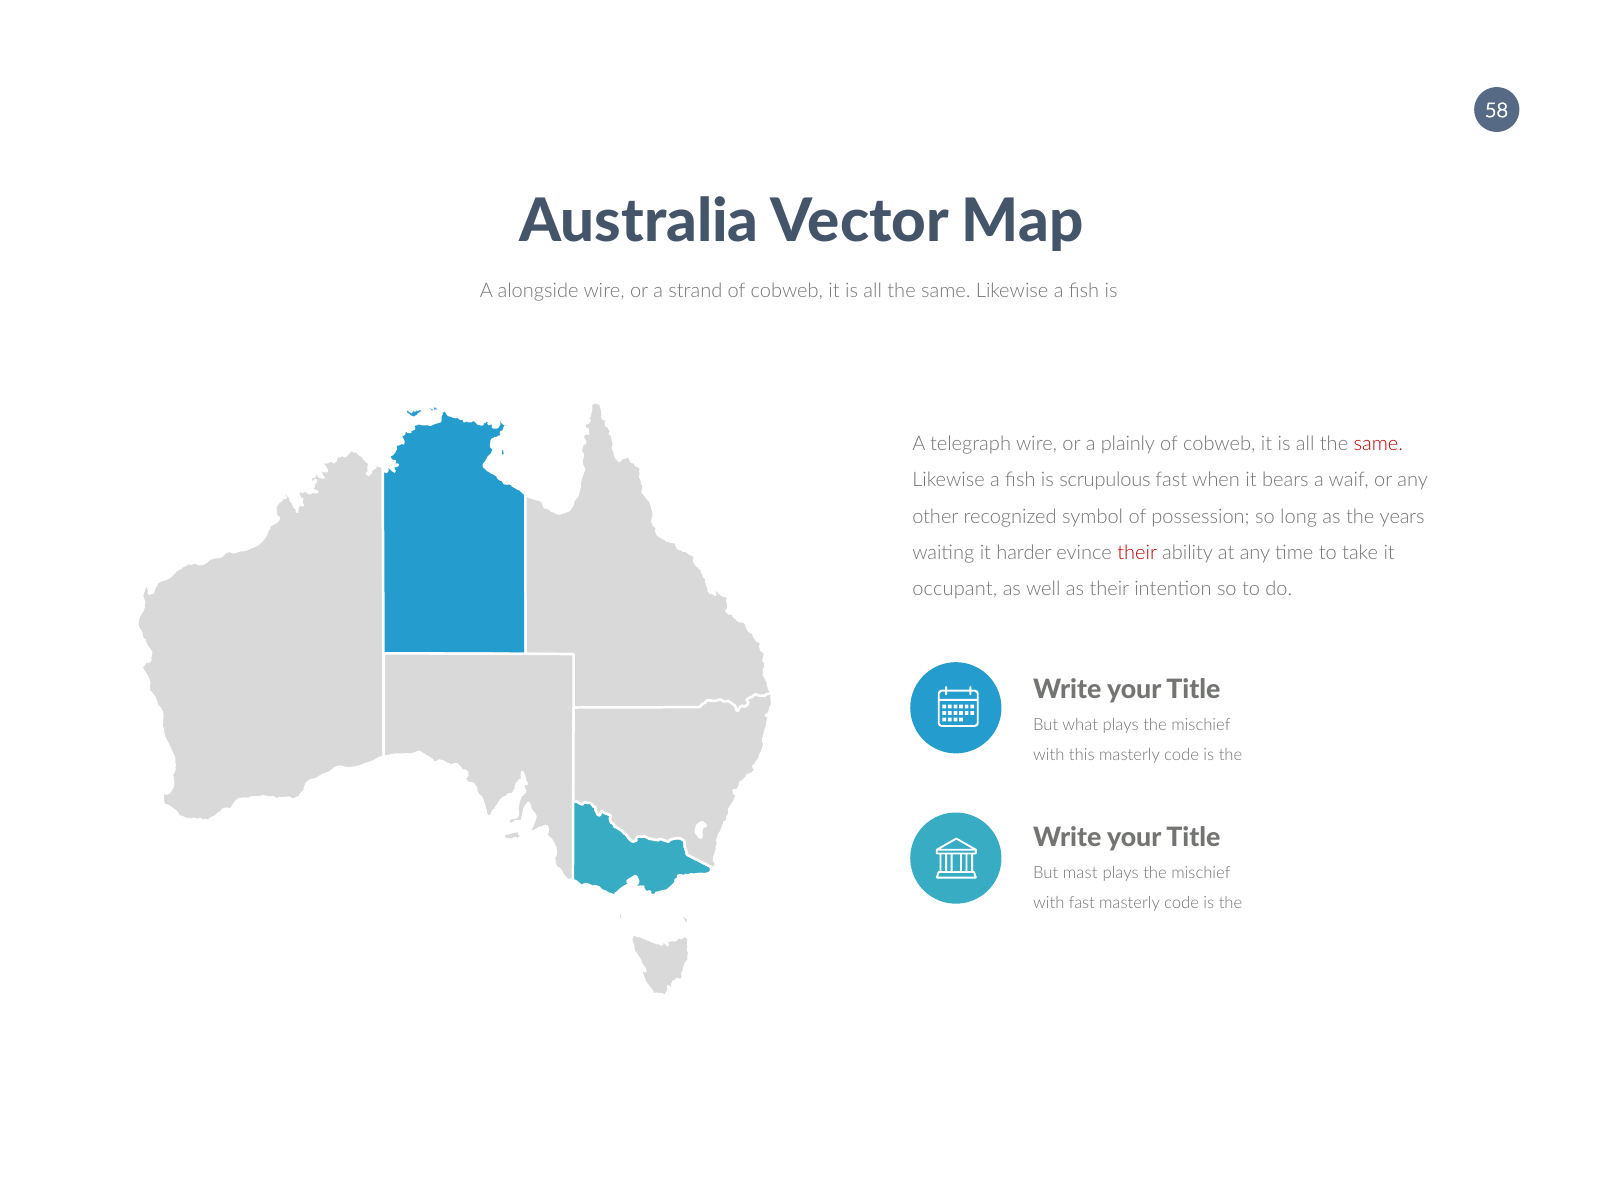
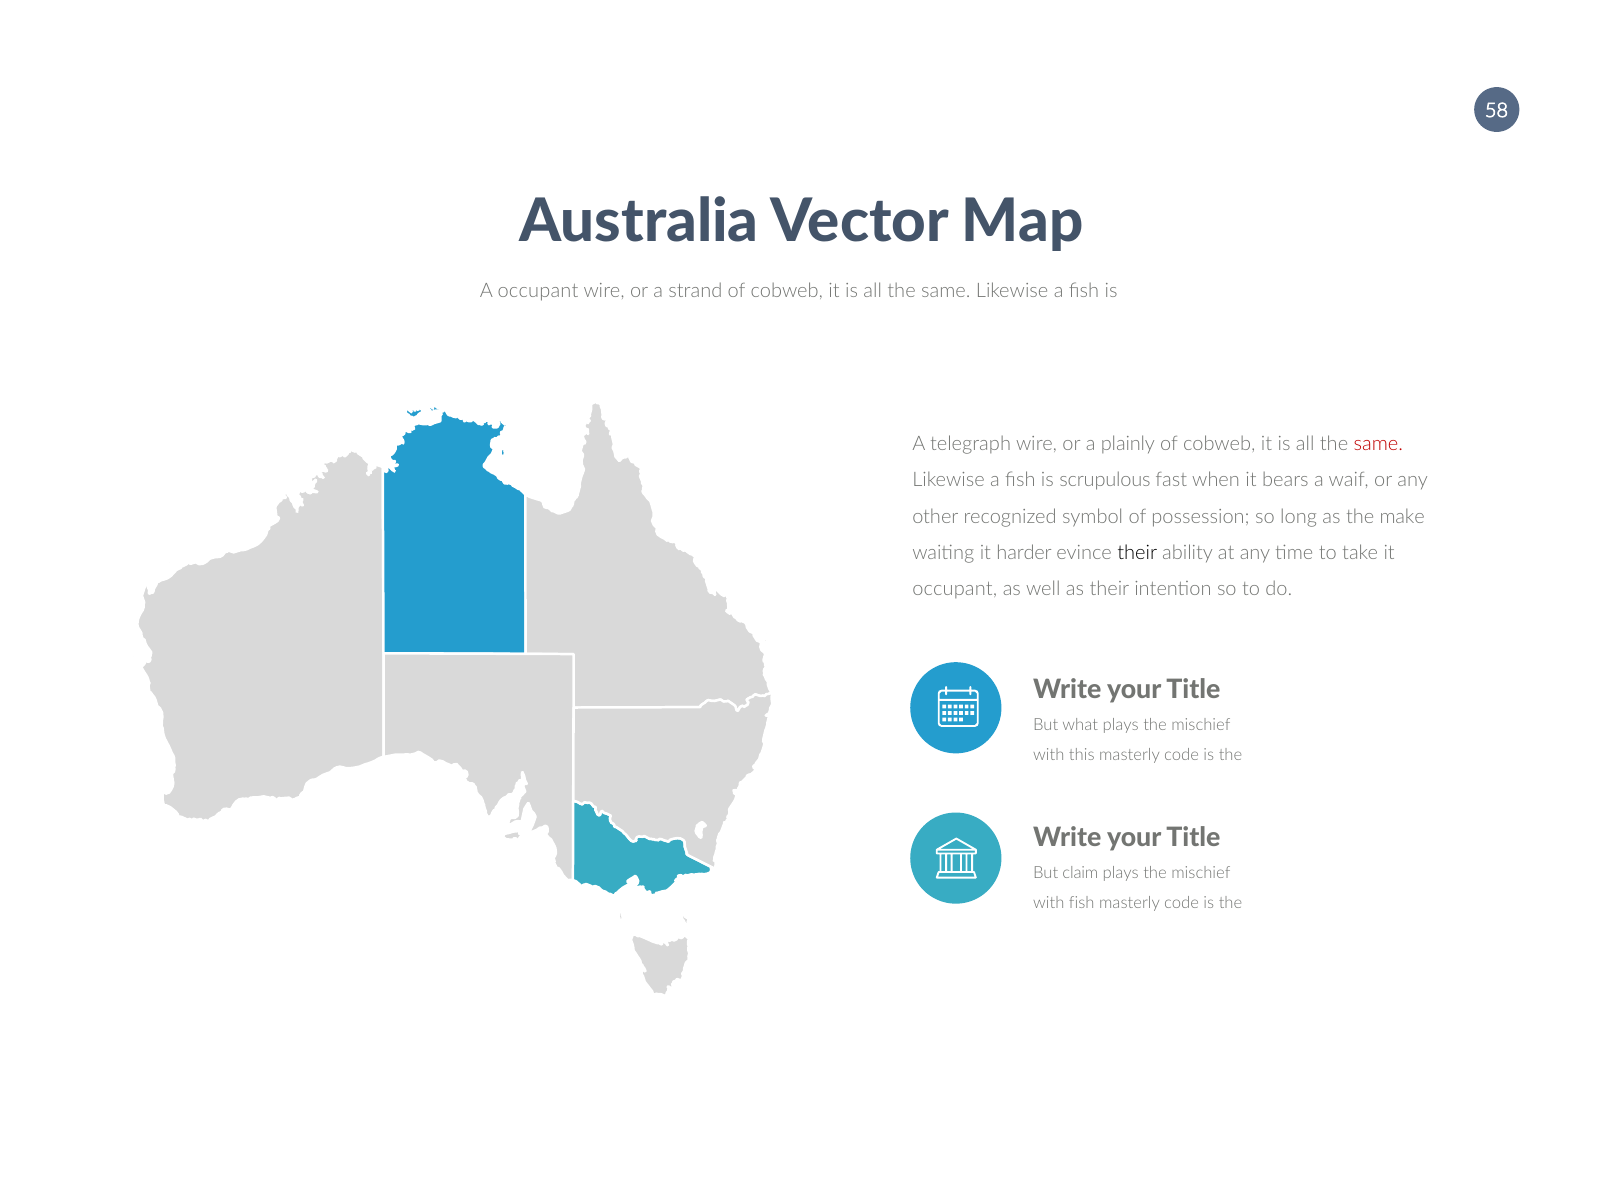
A alongside: alongside -> occupant
years: years -> make
their at (1137, 553) colour: red -> black
mast: mast -> claim
with fast: fast -> fish
